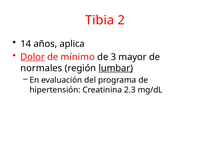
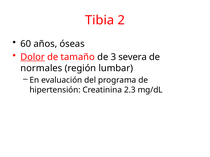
14: 14 -> 60
aplica: aplica -> óseas
mínimo: mínimo -> tamaño
mayor: mayor -> severa
lumbar underline: present -> none
